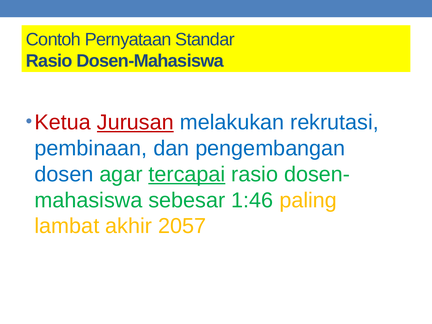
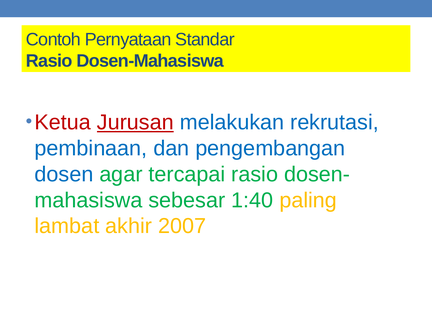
tercapai underline: present -> none
1:46: 1:46 -> 1:40
2057: 2057 -> 2007
